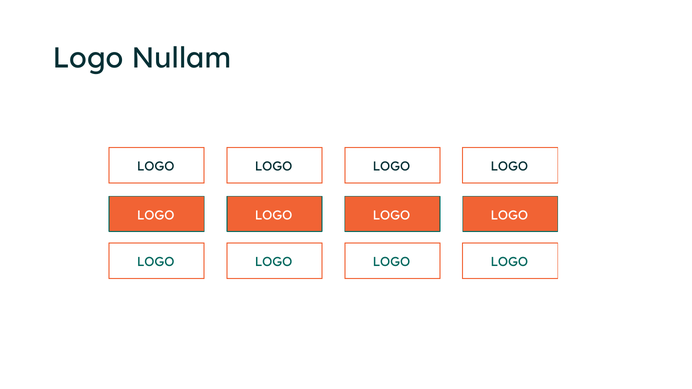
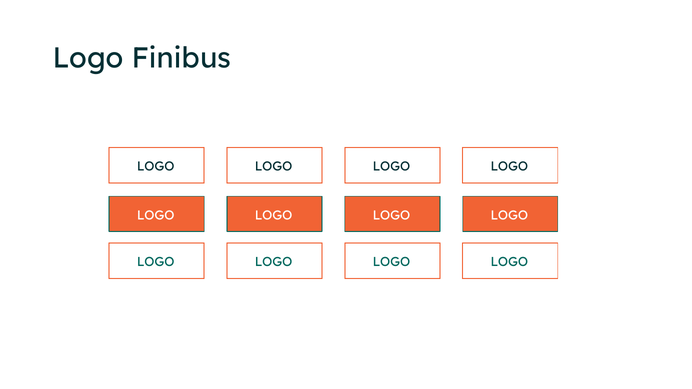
Nullam: Nullam -> Finibus
